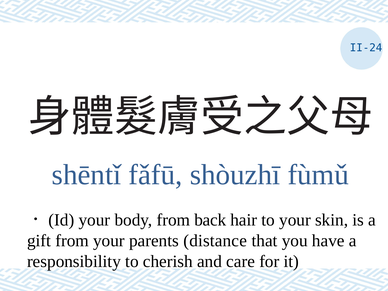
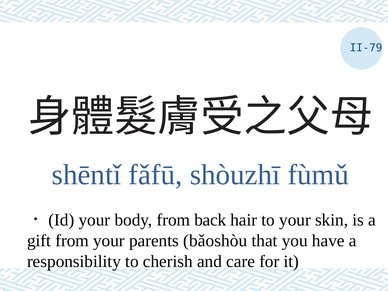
II-24: II-24 -> II-79
distance: distance -> bǎoshòu
